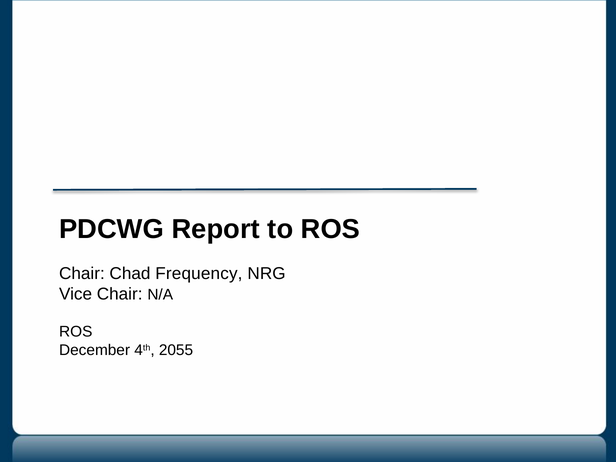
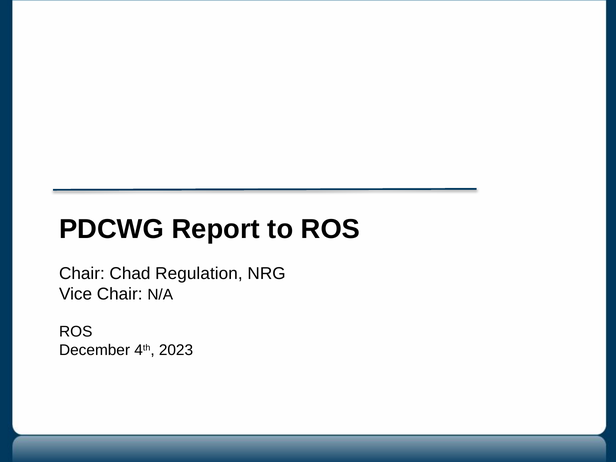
Frequency: Frequency -> Regulation
2055: 2055 -> 2023
